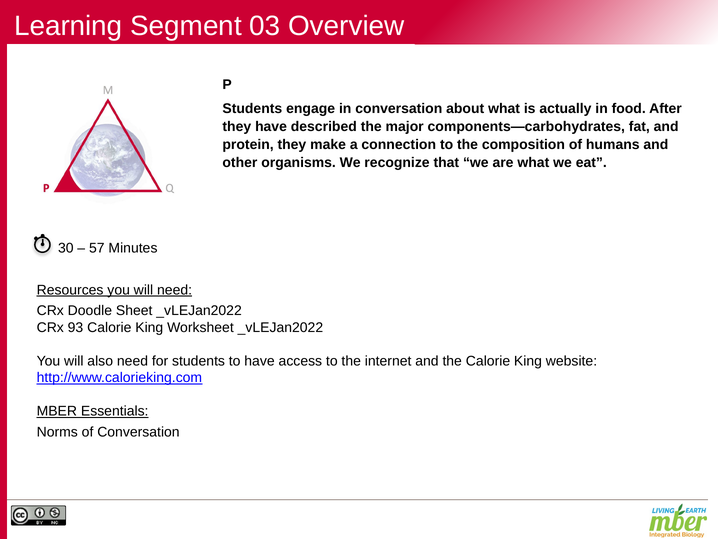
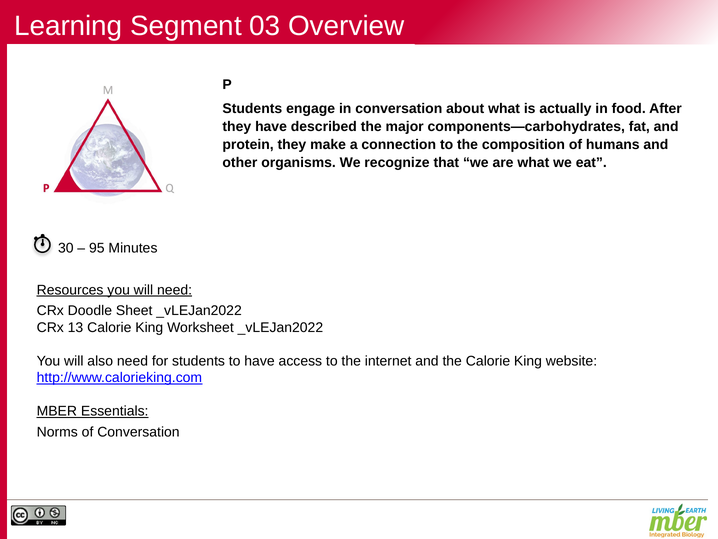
57: 57 -> 95
93: 93 -> 13
